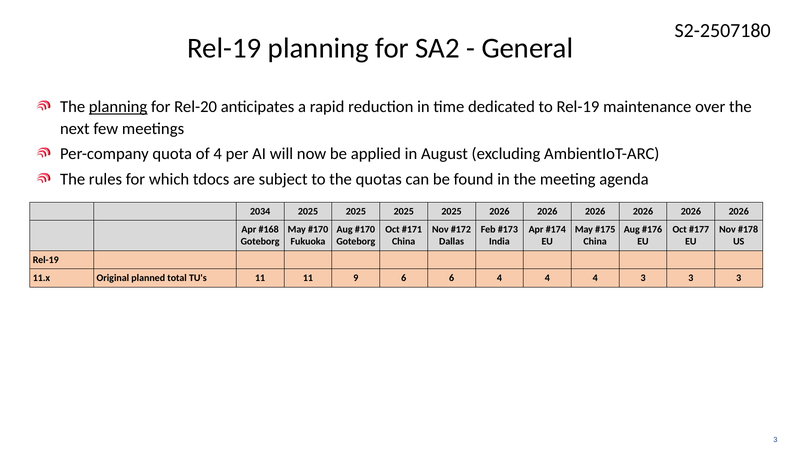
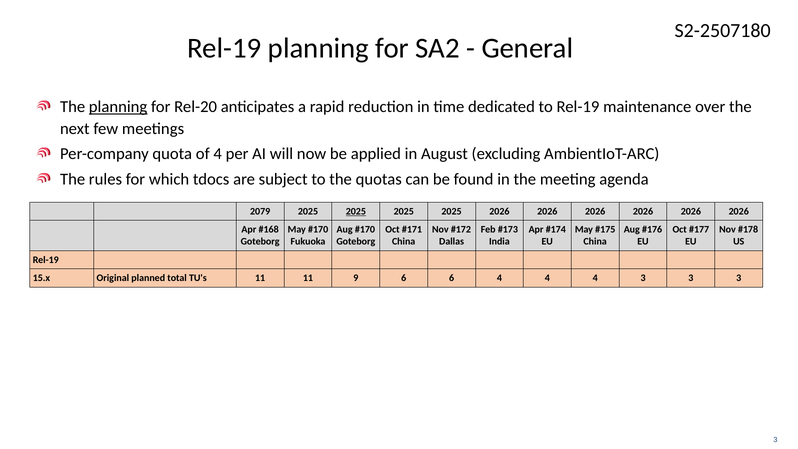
2034: 2034 -> 2079
2025 at (356, 211) underline: none -> present
11.x: 11.x -> 15.x
